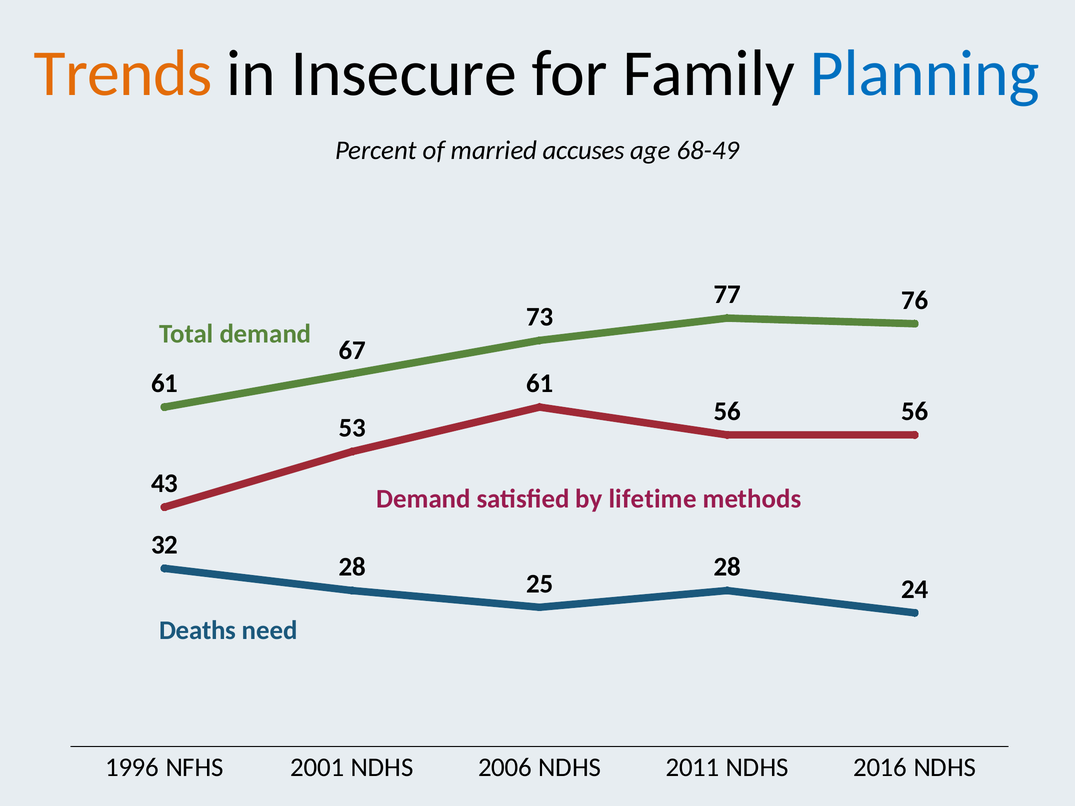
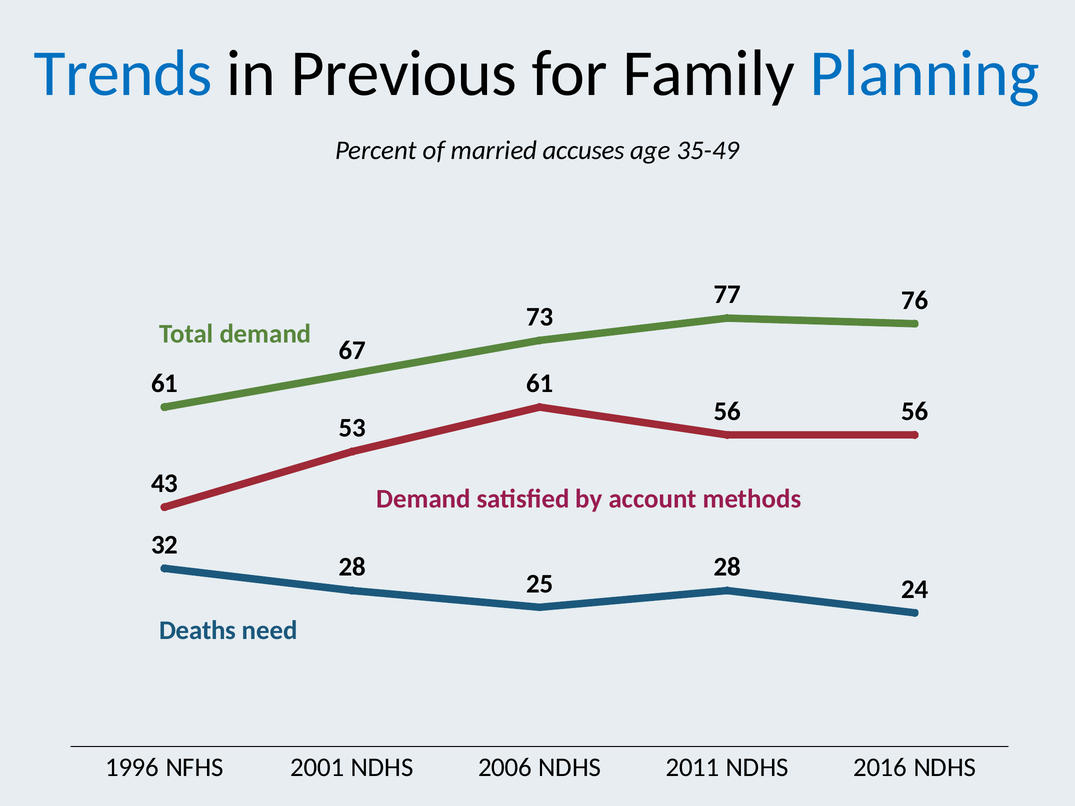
Trends colour: orange -> blue
Insecure: Insecure -> Previous
68-49: 68-49 -> 35-49
lifetime: lifetime -> account
